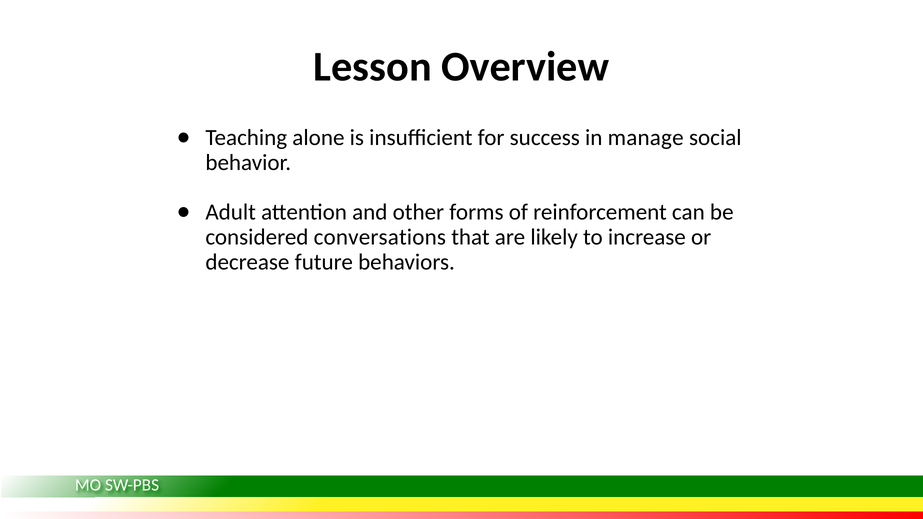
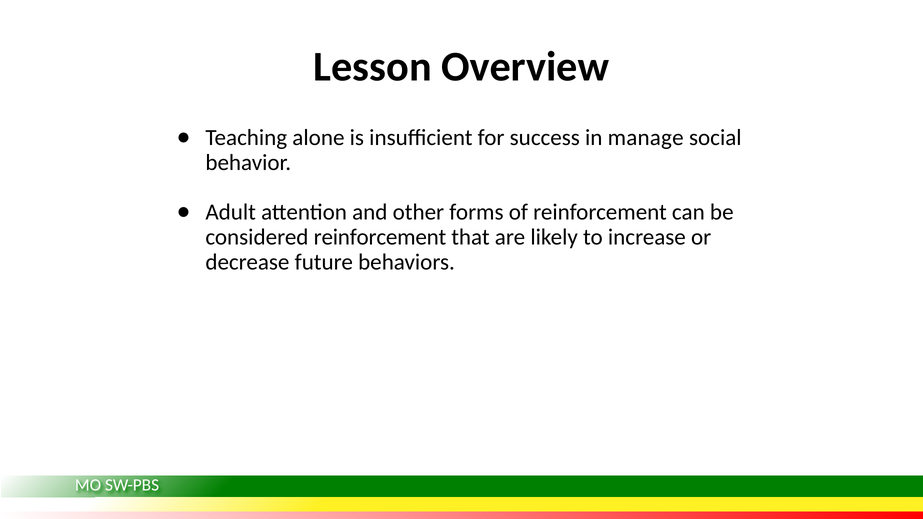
considered conversations: conversations -> reinforcement
